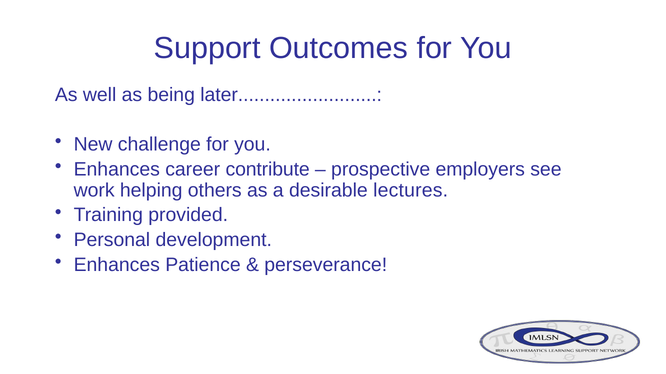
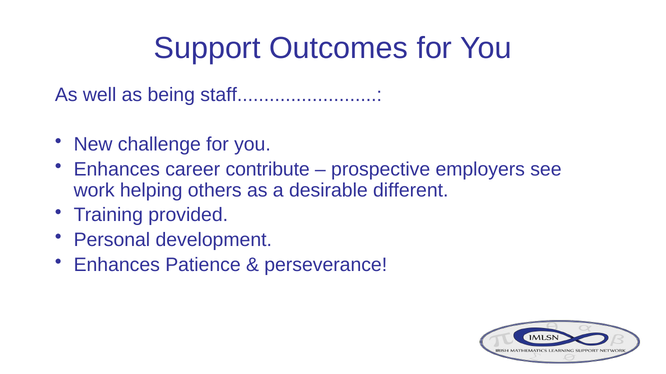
later: later -> staff
lectures: lectures -> different
